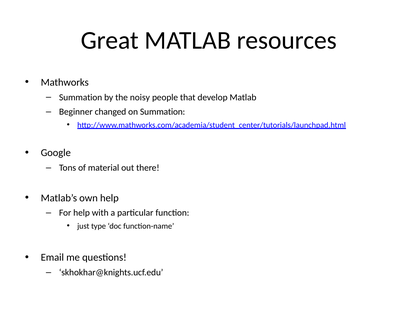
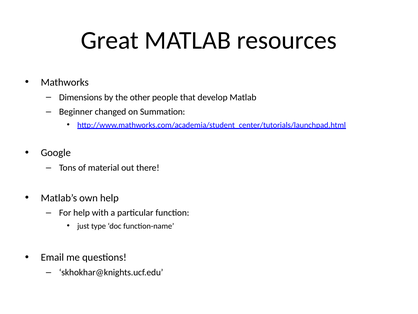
Summation at (81, 97): Summation -> Dimensions
noisy: noisy -> other
